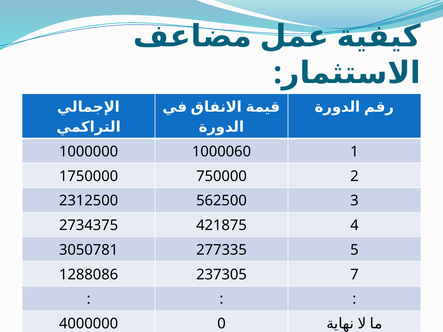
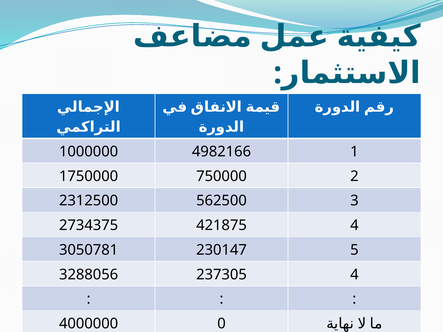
1000060: 1000060 -> 4982166
277335: 277335 -> 230147
1288086: 1288086 -> 3288056
237305 7: 7 -> 4
